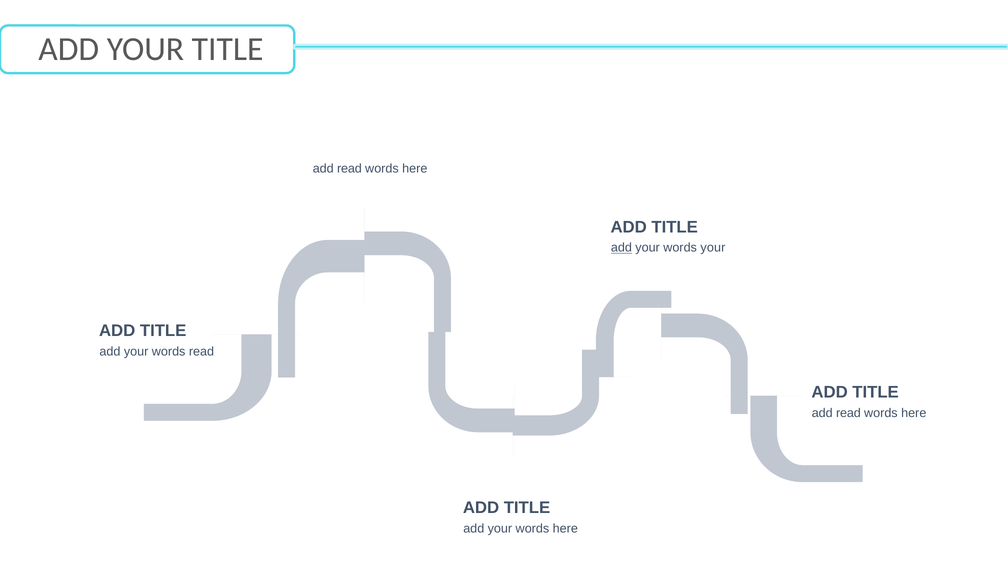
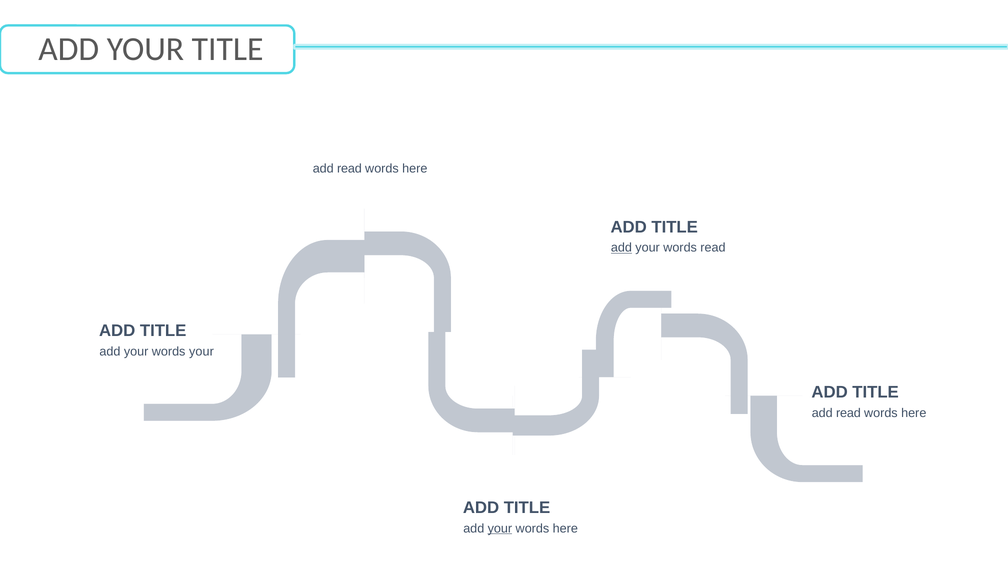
words your: your -> read
words read: read -> your
your at (500, 528) underline: none -> present
